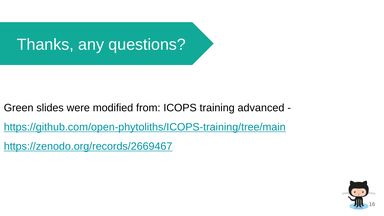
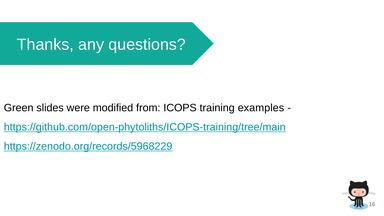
advanced: advanced -> examples
https://zenodo.org/records/2669467: https://zenodo.org/records/2669467 -> https://zenodo.org/records/5968229
